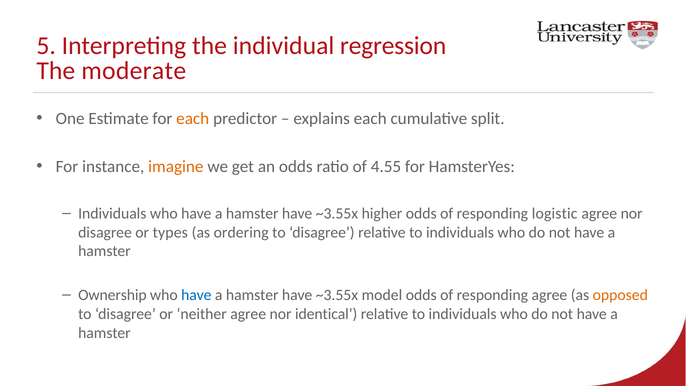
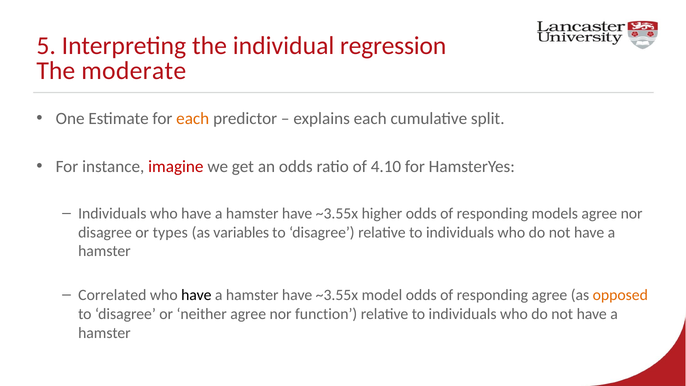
imagine colour: orange -> red
4.55: 4.55 -> 4.10
logistic: logistic -> models
ordering: ordering -> variables
Ownership: Ownership -> Correlated
have at (196, 295) colour: blue -> black
identical: identical -> function
